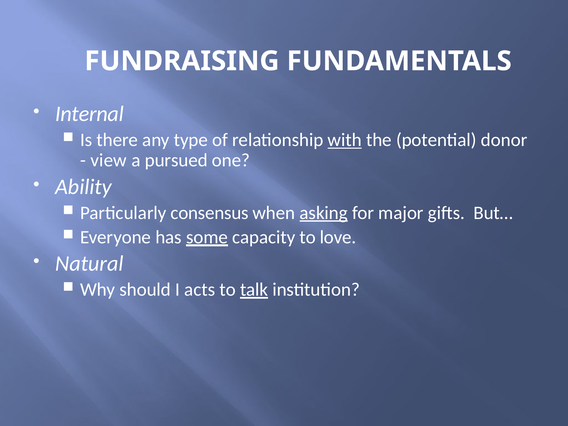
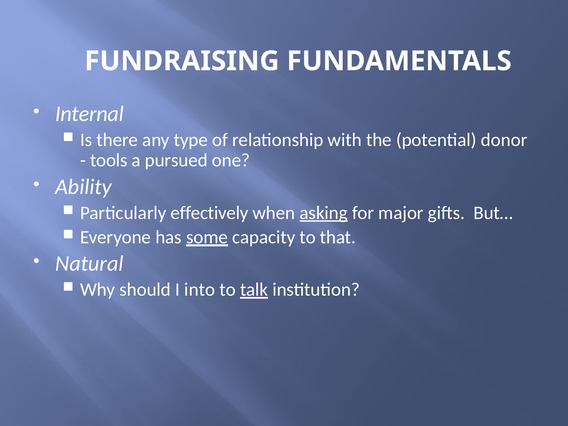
with underline: present -> none
view: view -> tools
consensus: consensus -> effectively
love: love -> that
acts: acts -> into
